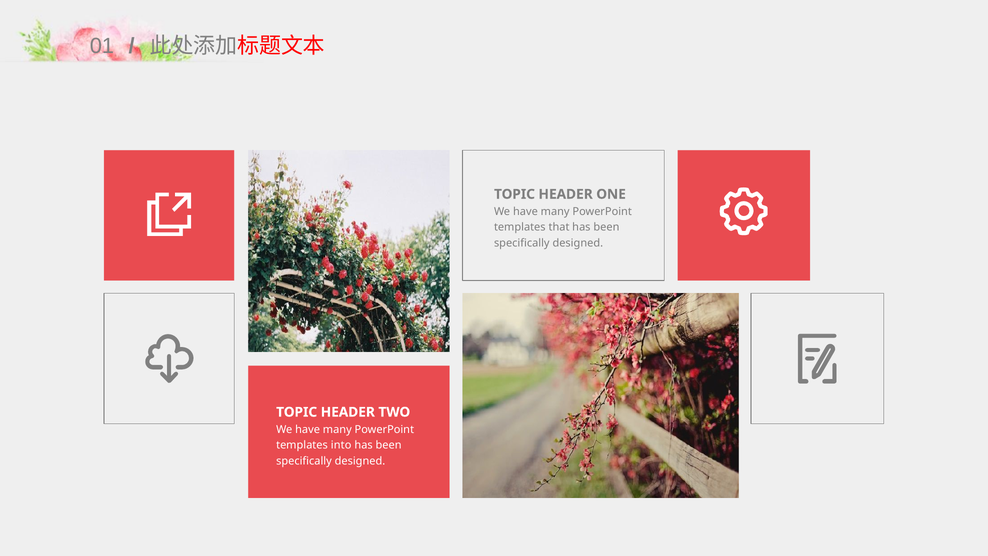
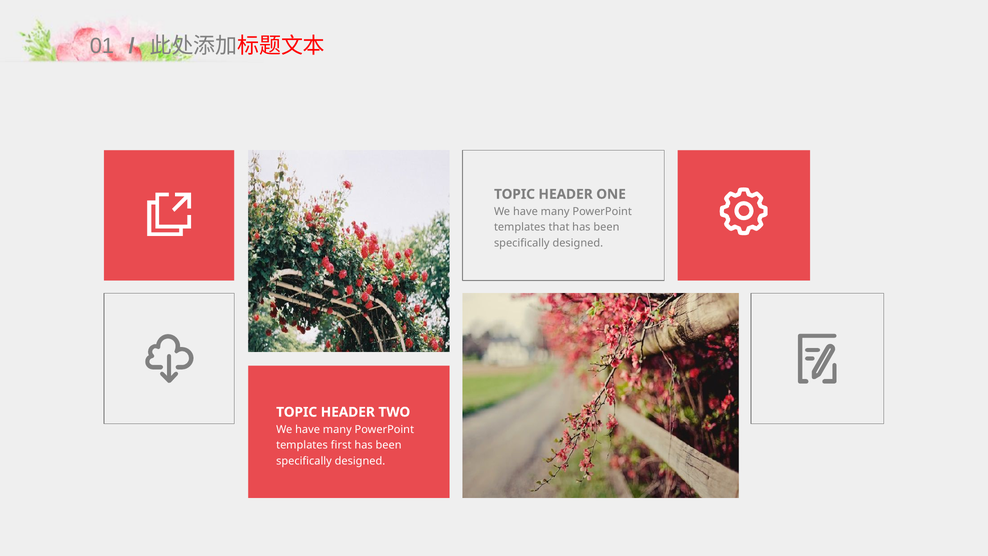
into: into -> first
